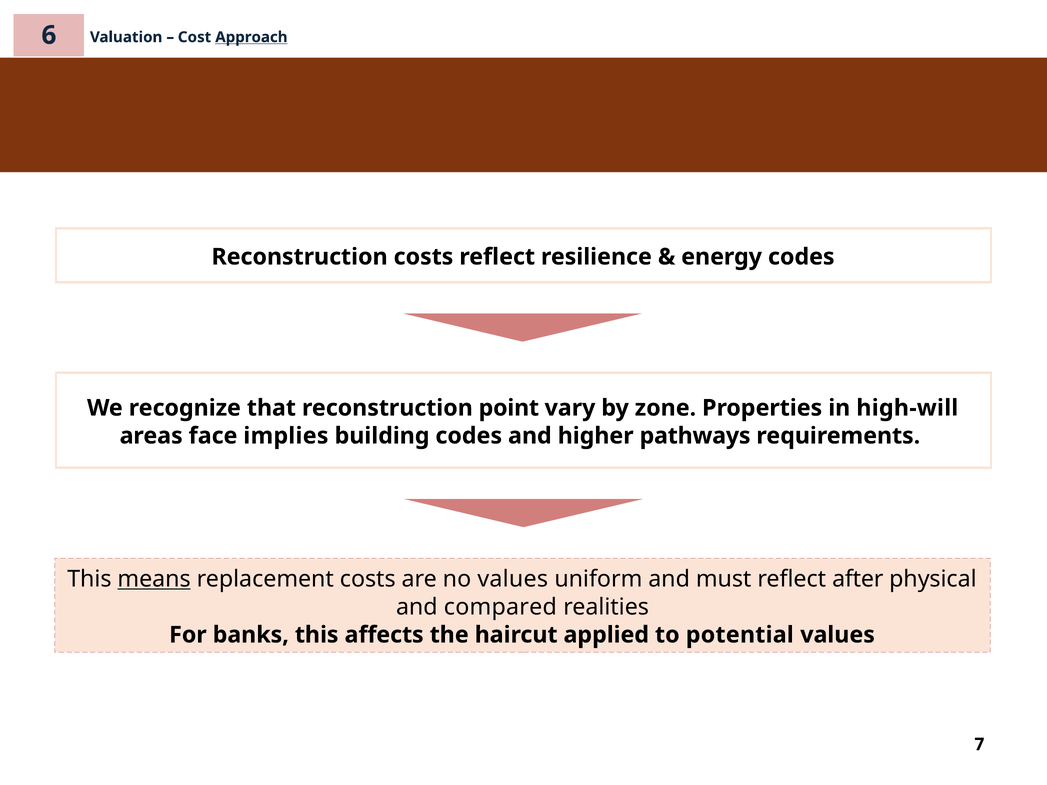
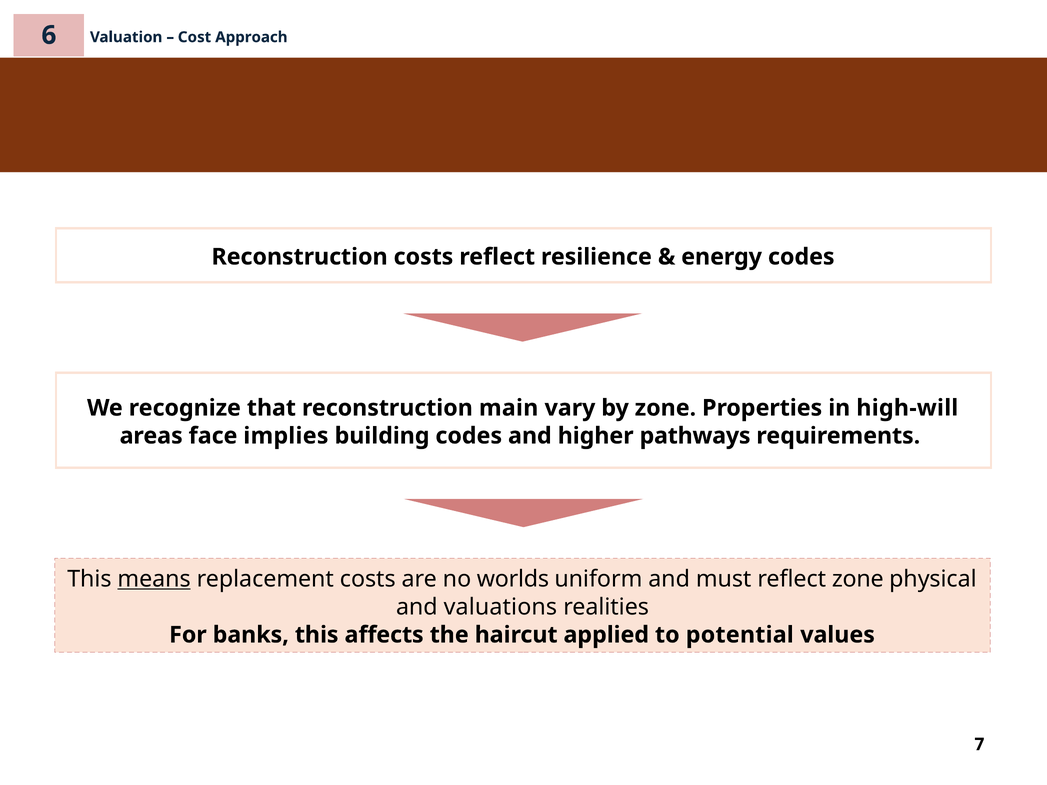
Approach underline: present -> none
point: point -> main
no values: values -> worlds
reflect after: after -> zone
compared: compared -> valuations
